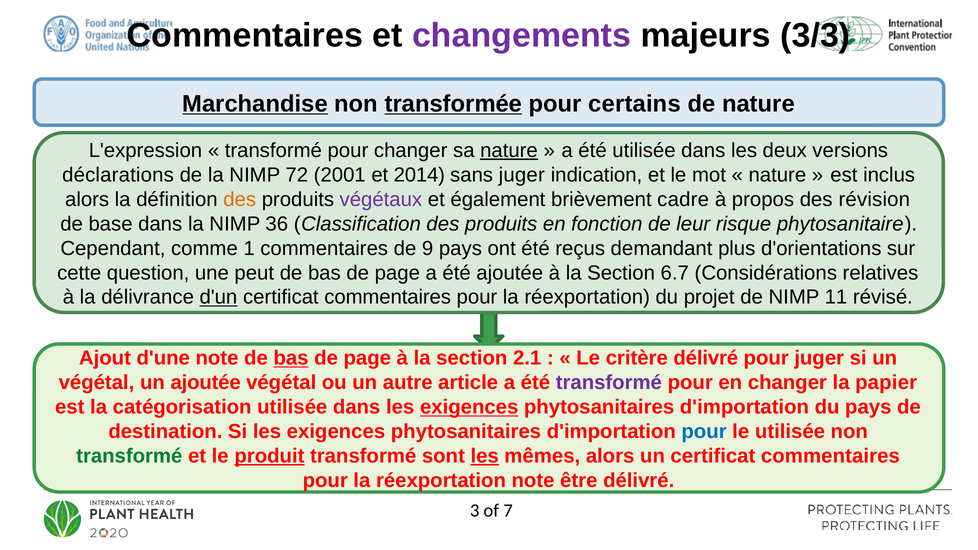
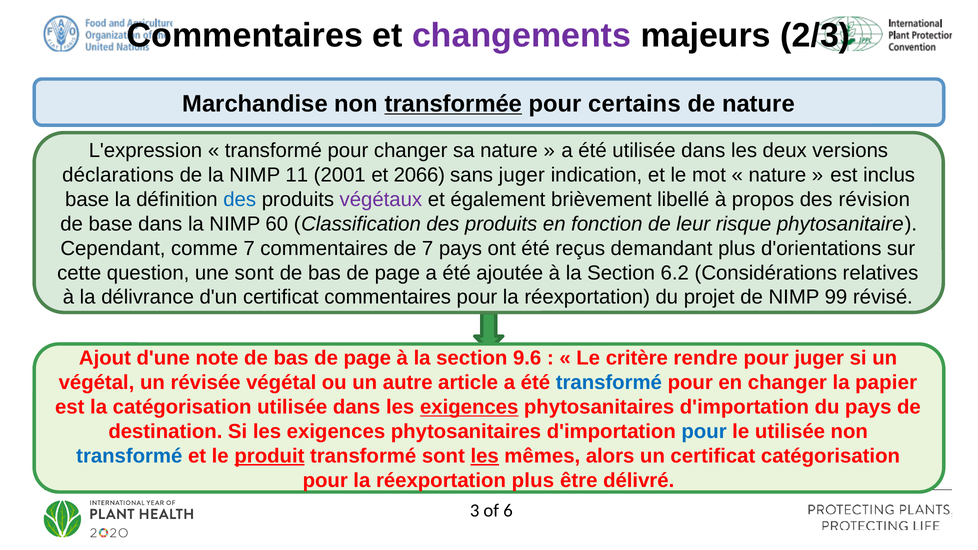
3/3: 3/3 -> 2/3
Marchandise underline: present -> none
nature at (509, 151) underline: present -> none
72: 72 -> 11
2014: 2014 -> 2066
alors at (87, 200): alors -> base
des at (240, 200) colour: orange -> blue
cadre: cadre -> libellé
36: 36 -> 60
comme 1: 1 -> 7
de 9: 9 -> 7
une peut: peut -> sont
6.7: 6.7 -> 6.2
d'un underline: present -> none
11: 11 -> 99
bas at (291, 358) underline: present -> none
2.1: 2.1 -> 9.6
critère délivré: délivré -> rendre
un ajoutée: ajoutée -> révisée
transformé at (609, 383) colour: purple -> blue
transformé at (129, 456) colour: green -> blue
un certificat commentaires: commentaires -> catégorisation
réexportation note: note -> plus
7: 7 -> 6
